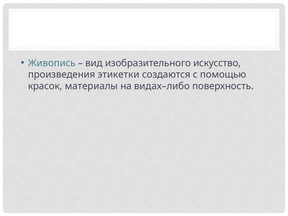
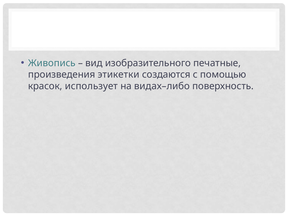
искусство: искусство -> печатные
материалы: материалы -> использует
